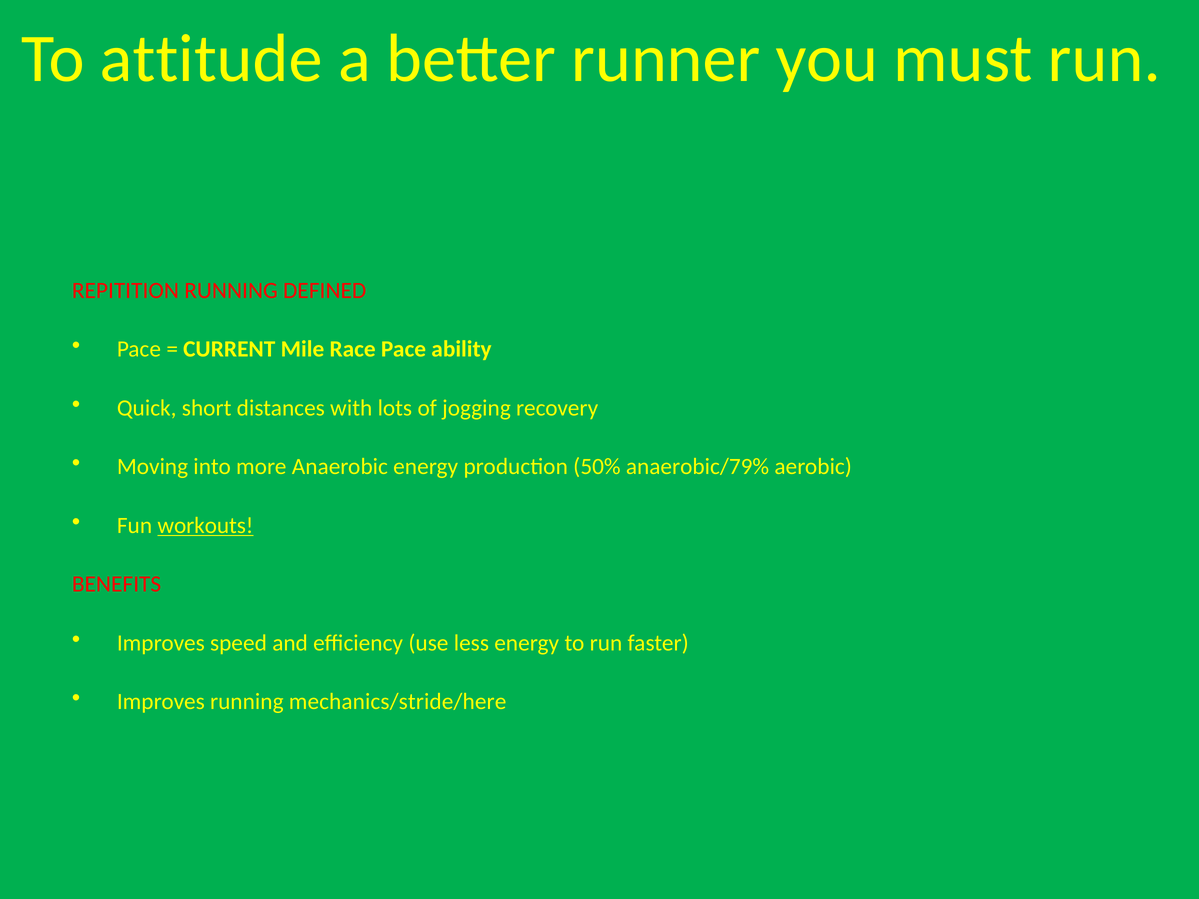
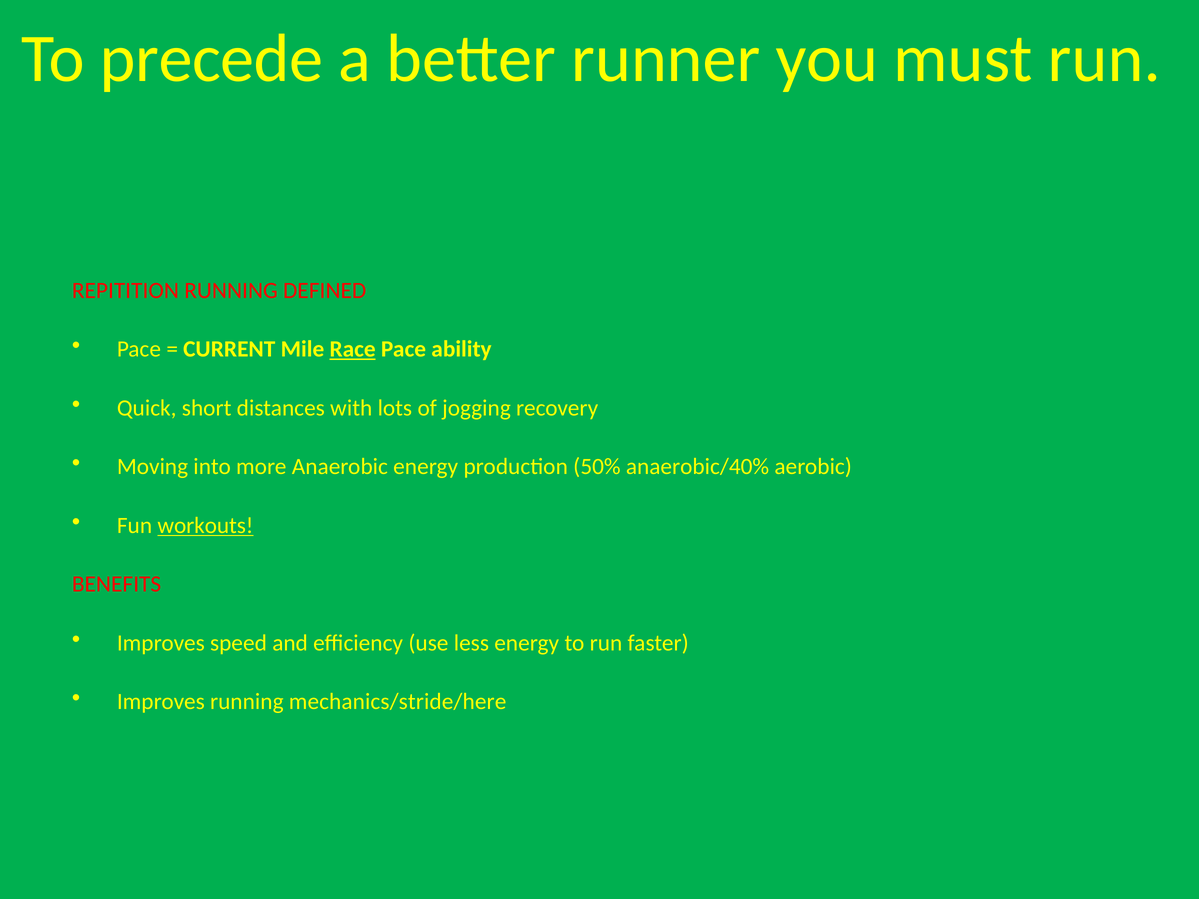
attitude: attitude -> precede
Race underline: none -> present
anaerobic/79%: anaerobic/79% -> anaerobic/40%
